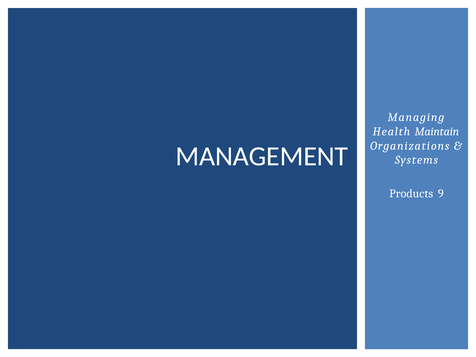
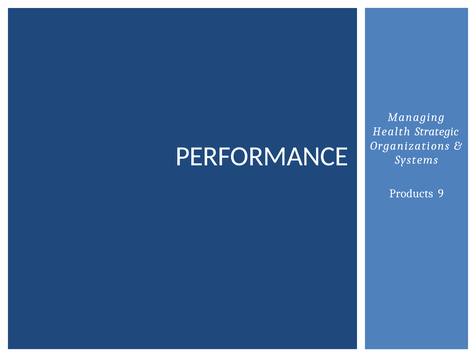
Maintain: Maintain -> Strategic
MANAGEMENT: MANAGEMENT -> PERFORMANCE
